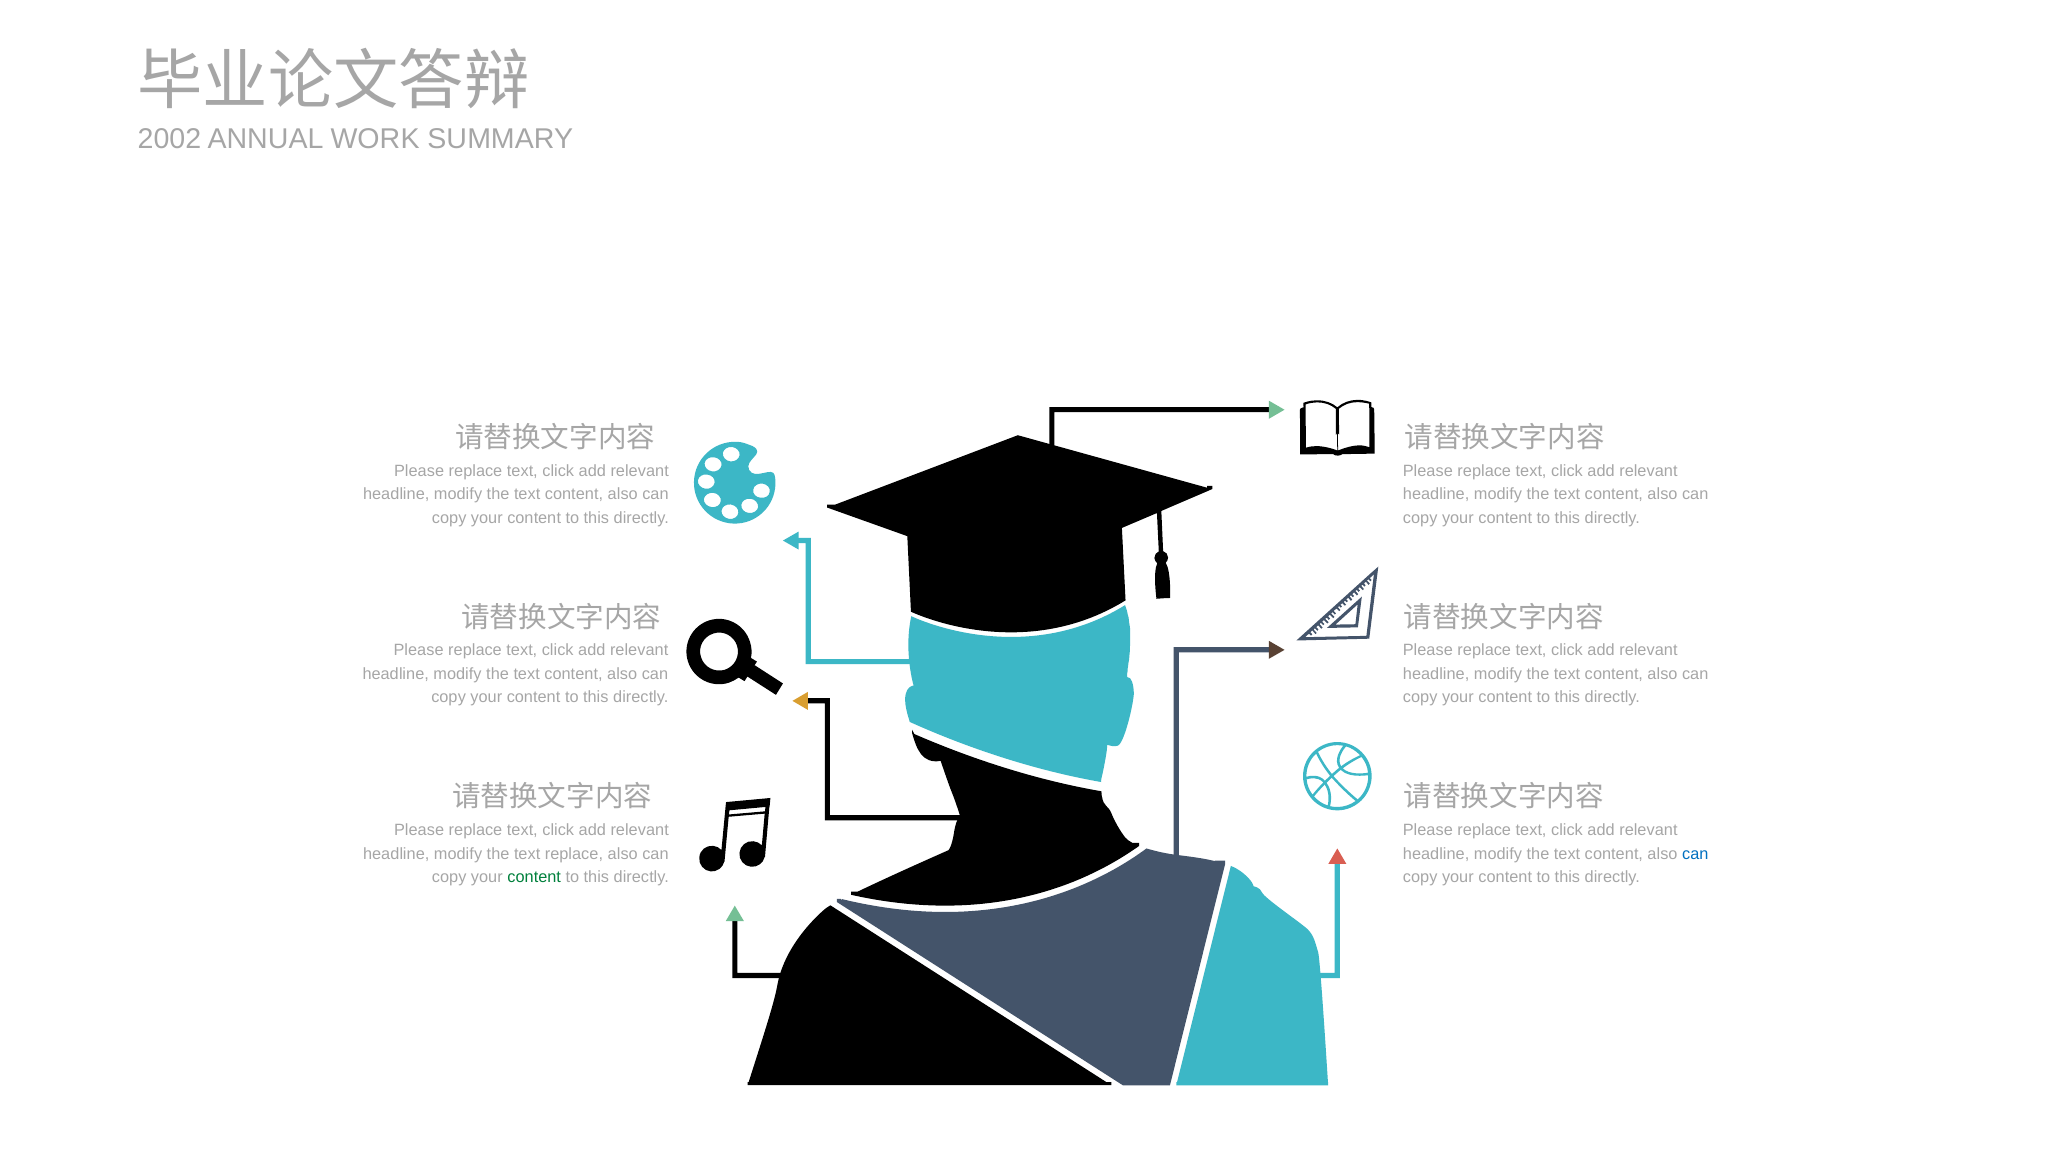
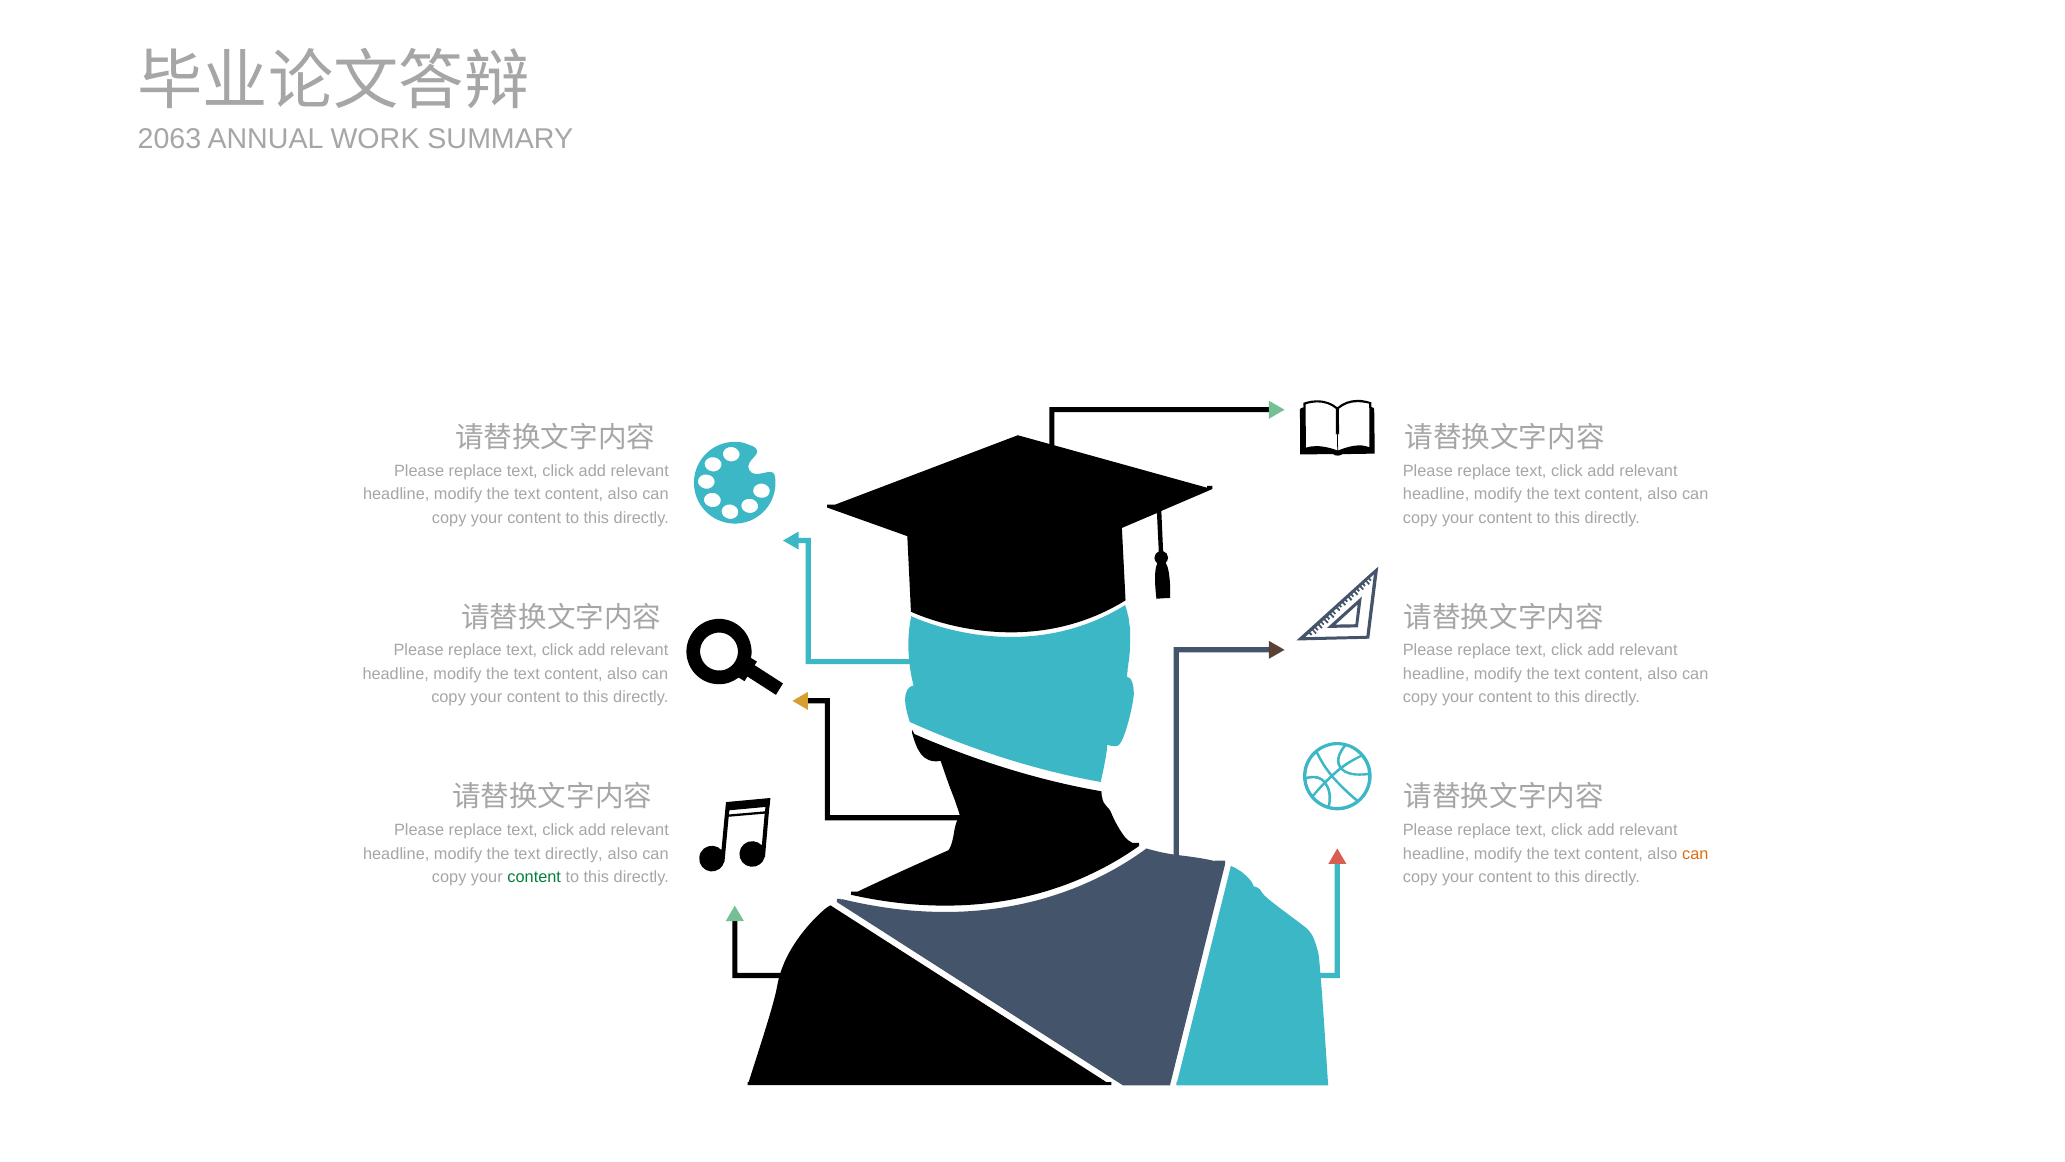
2002: 2002 -> 2063
text replace: replace -> directly
can at (1695, 853) colour: blue -> orange
